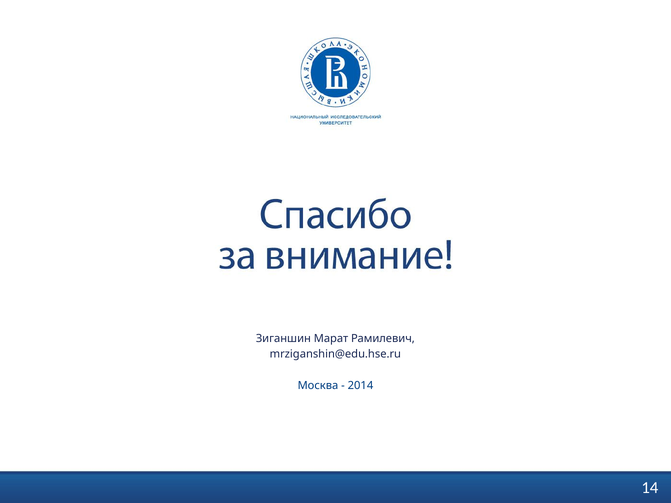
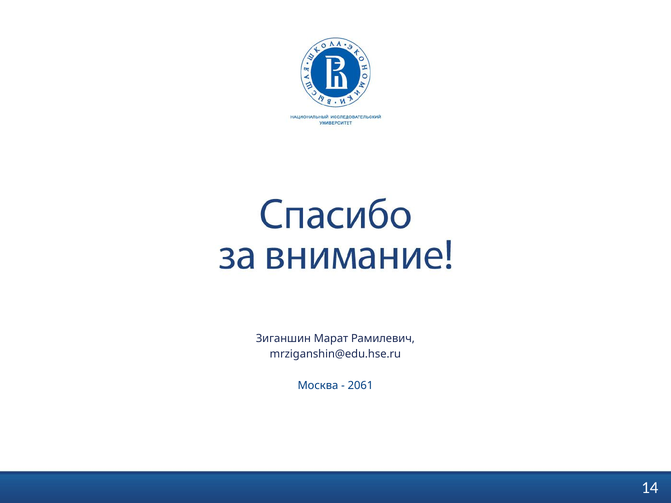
2014: 2014 -> 2061
